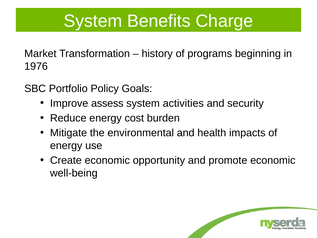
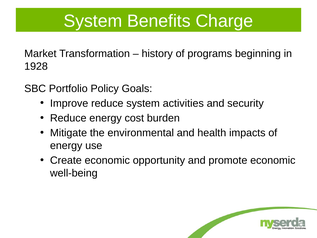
1976: 1976 -> 1928
Improve assess: assess -> reduce
